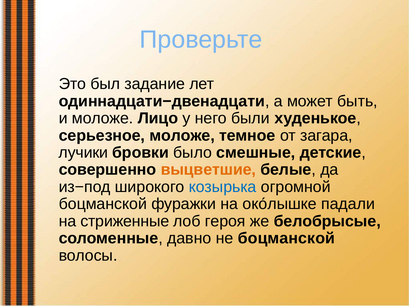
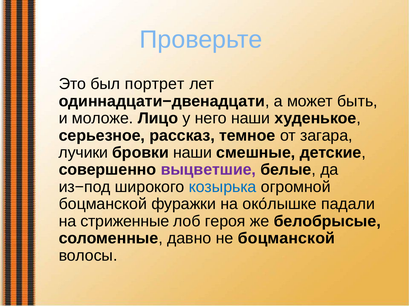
задание: задание -> портрет
него были: были -> наши
серьезное моложе: моложе -> рассказ
бровки было: было -> наши
выцветшие colour: orange -> purple
